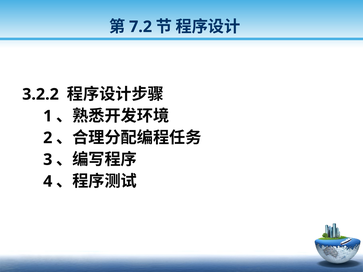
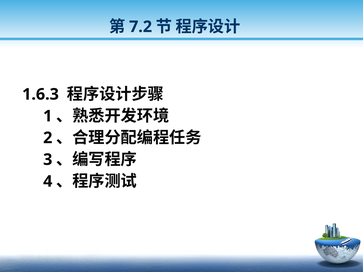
3.2.2: 3.2.2 -> 1.6.3
